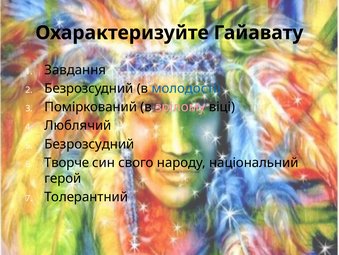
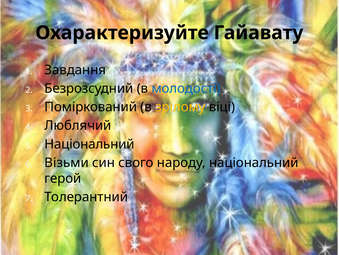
зрілому colour: pink -> yellow
Безрозсудний at (89, 144): Безрозсудний -> Національний
Творче: Творче -> Візьми
